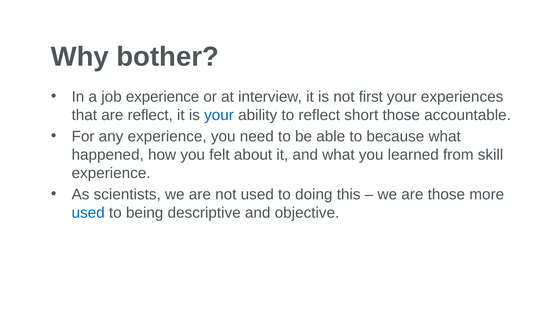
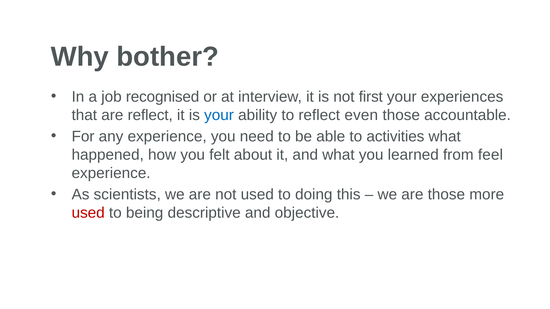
job experience: experience -> recognised
short: short -> even
because: because -> activities
skill: skill -> feel
used at (88, 213) colour: blue -> red
